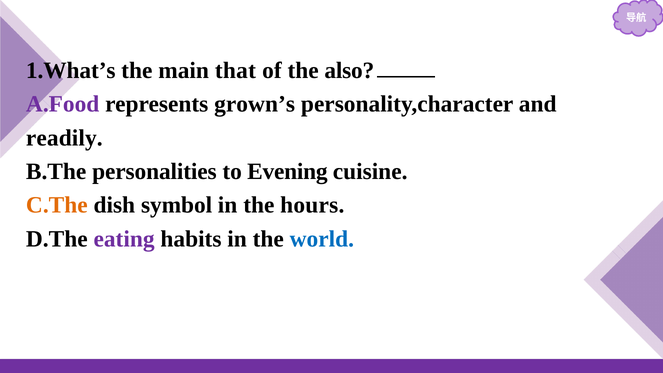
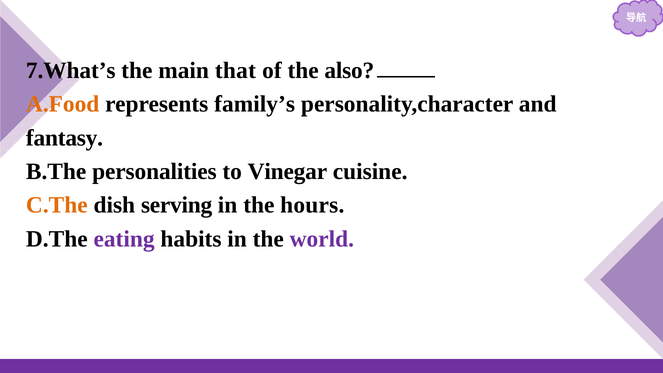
1.What’s: 1.What’s -> 7.What’s
A.Food colour: purple -> orange
grown’s: grown’s -> family’s
readily: readily -> fantasy
Evening: Evening -> Vinegar
symbol: symbol -> serving
world colour: blue -> purple
